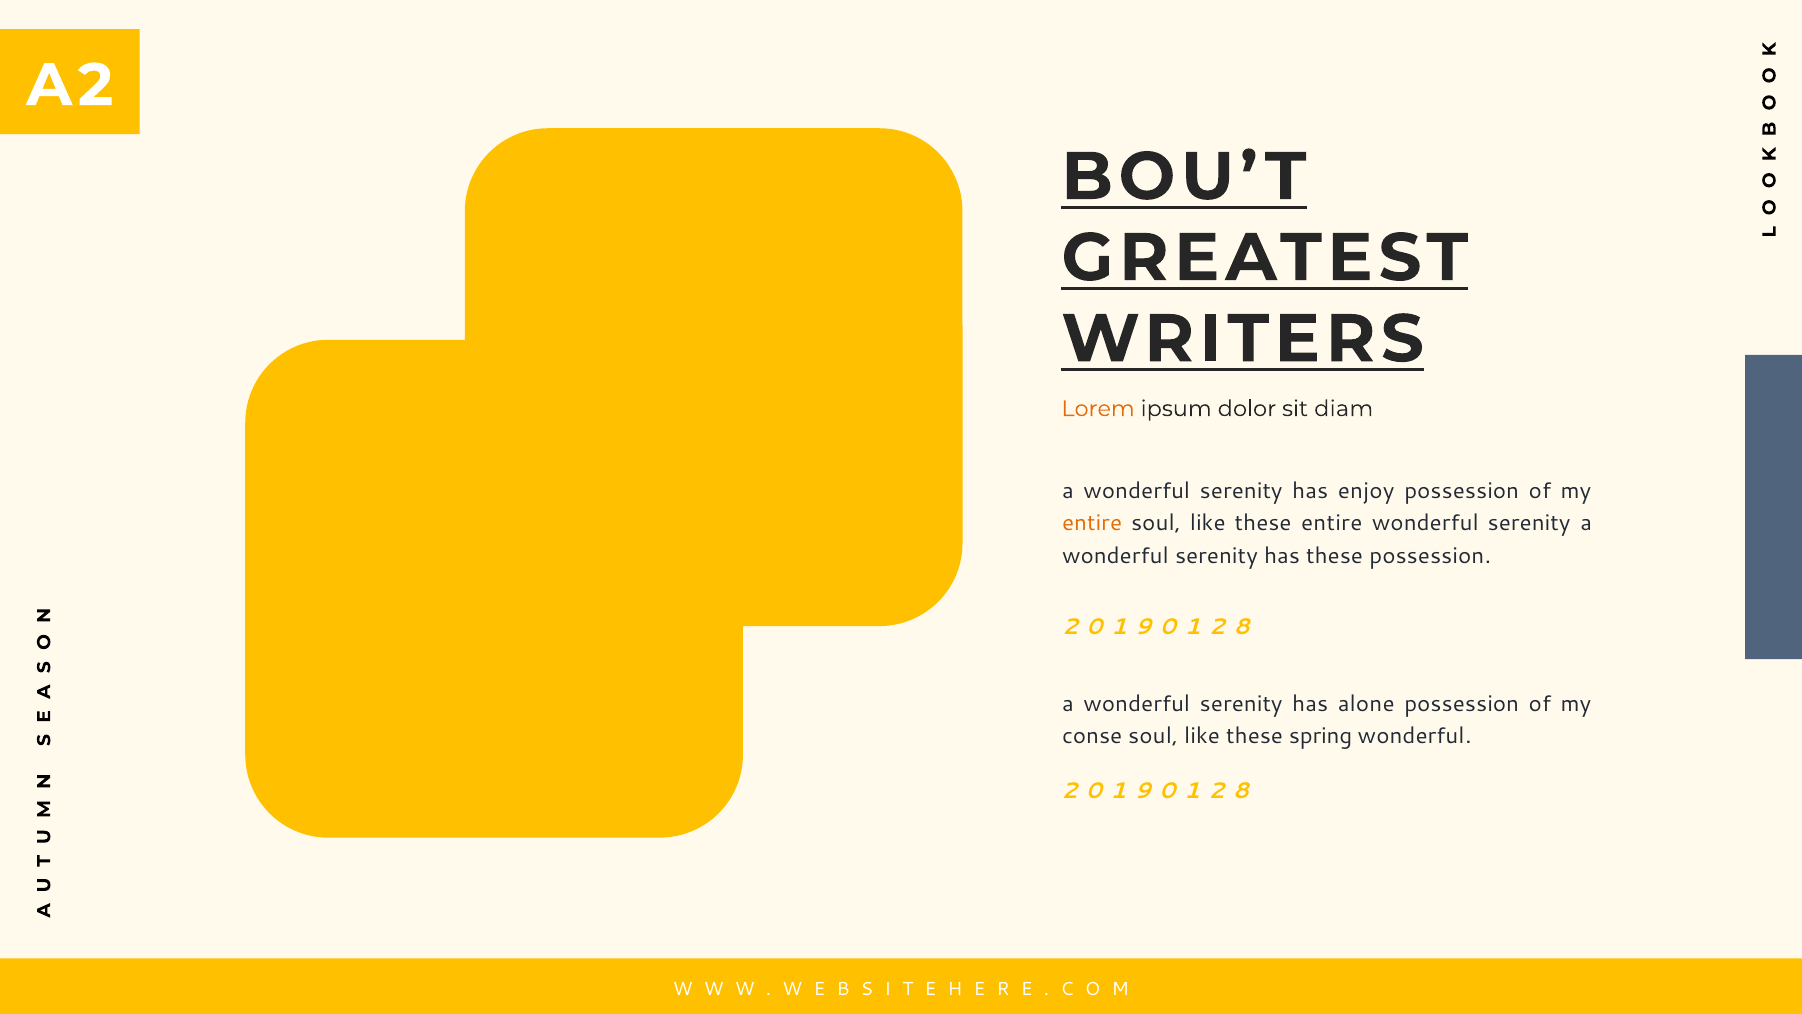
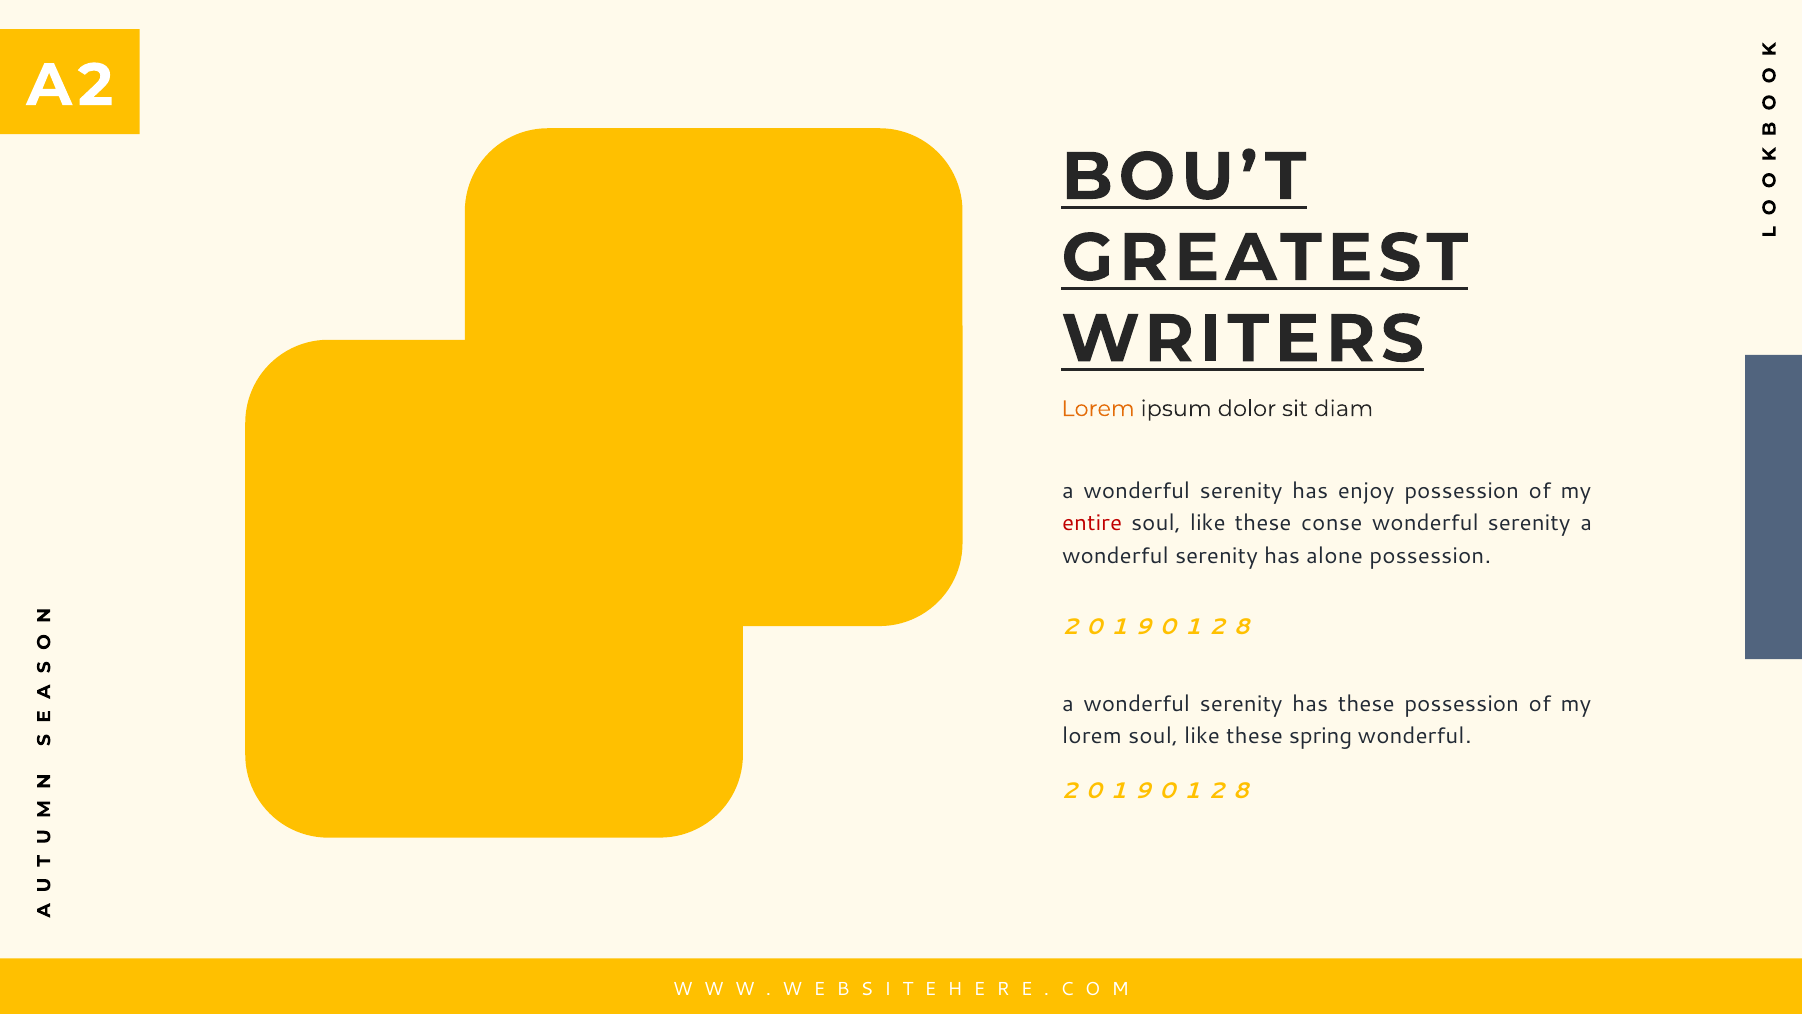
entire at (1092, 523) colour: orange -> red
these entire: entire -> conse
has these: these -> alone
has alone: alone -> these
conse at (1092, 736): conse -> lorem
